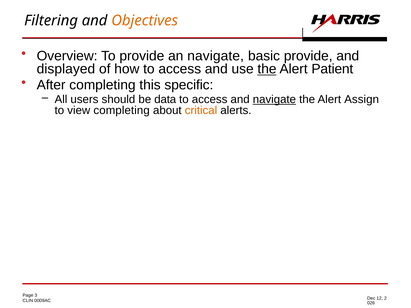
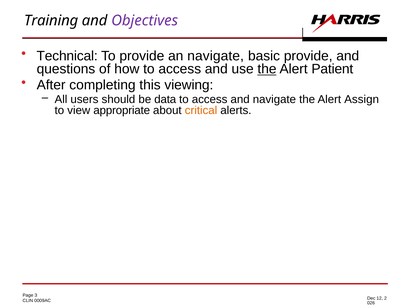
Filtering: Filtering -> Training
Objectives colour: orange -> purple
Overview: Overview -> Technical
displayed: displayed -> questions
specific: specific -> viewing
navigate at (274, 99) underline: present -> none
view completing: completing -> appropriate
